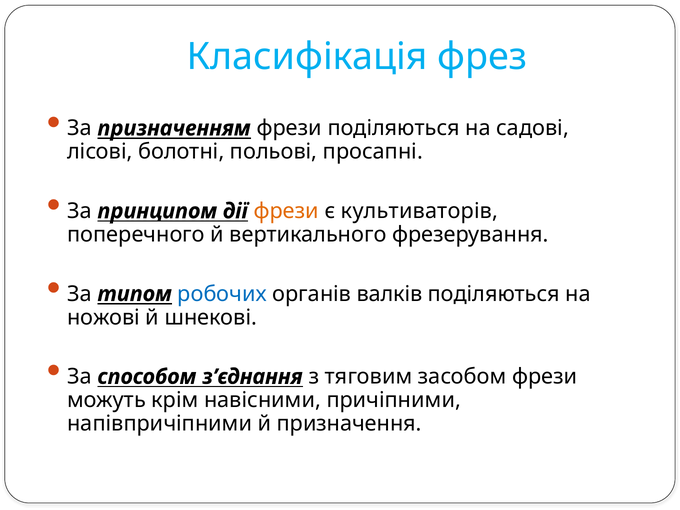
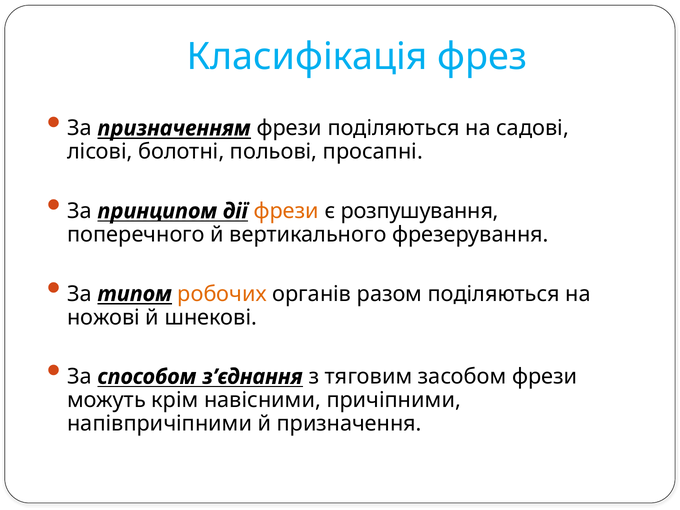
культиваторів: культиваторів -> розпушування
робочих colour: blue -> orange
валків: валків -> разом
